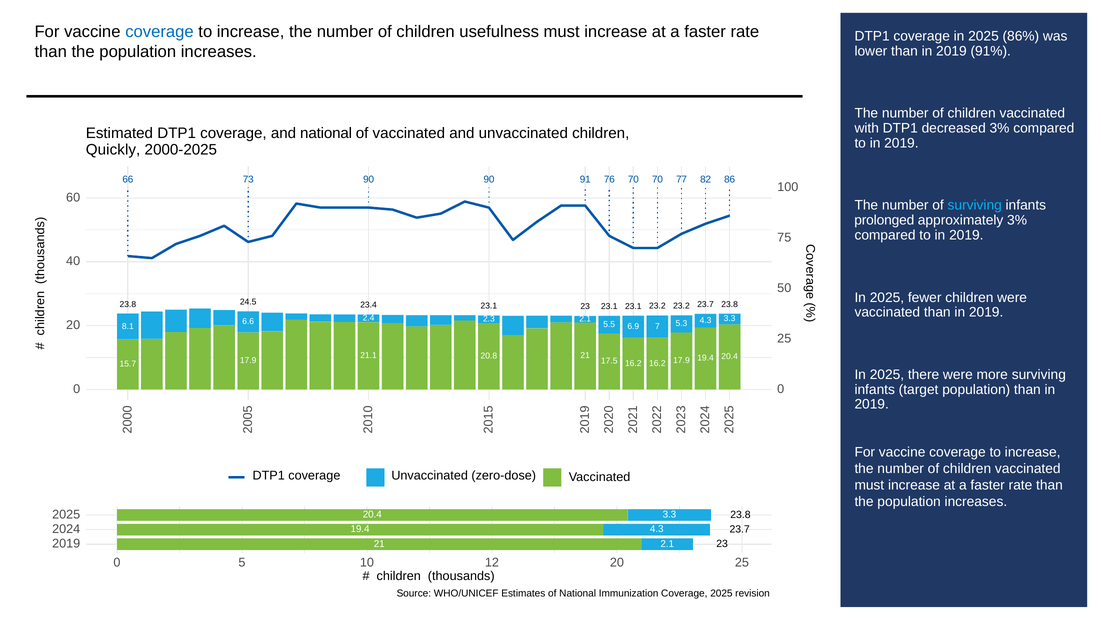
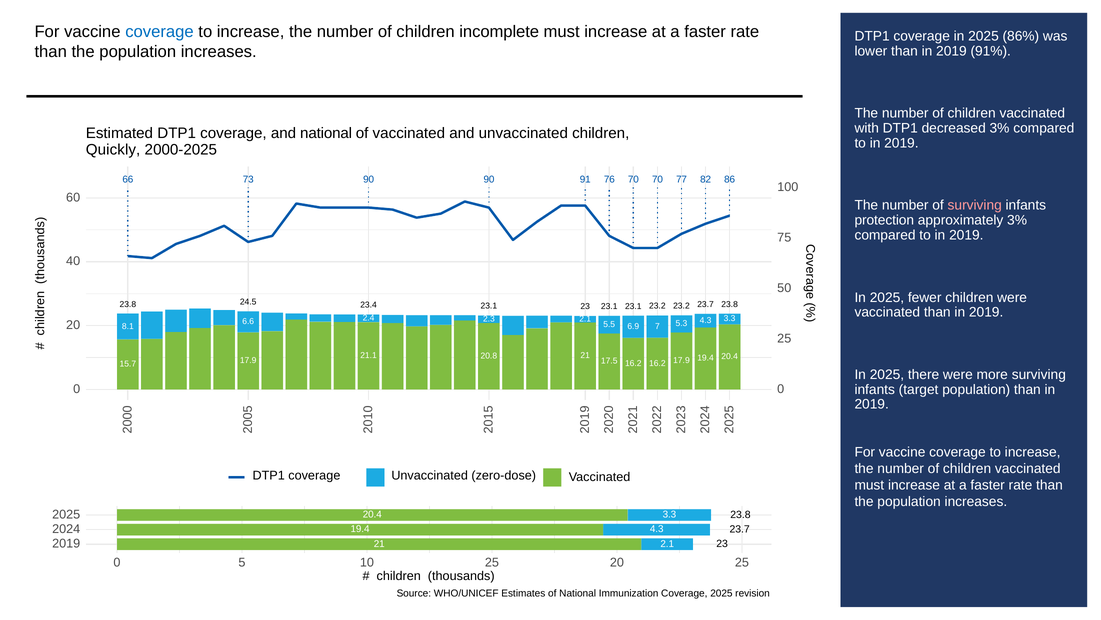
usefulness: usefulness -> incomplete
surviving at (975, 205) colour: light blue -> pink
prolonged: prolonged -> protection
10 12: 12 -> 25
